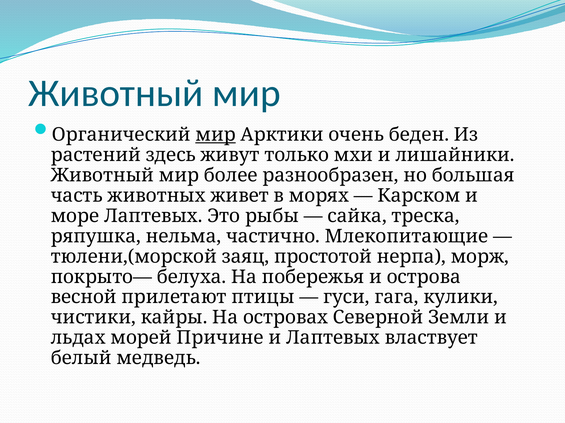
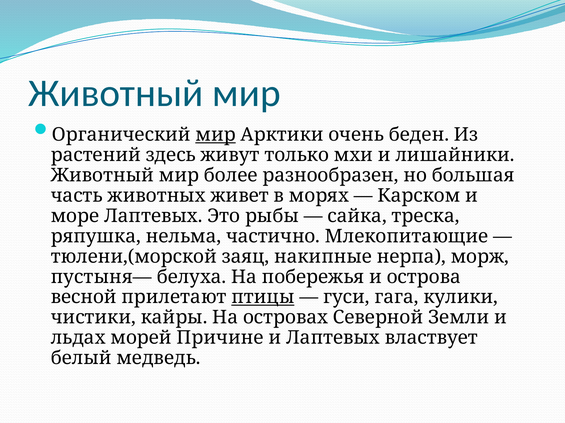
простотой: простотой -> накипные
покрыто—: покрыто— -> пустыня—
птицы underline: none -> present
